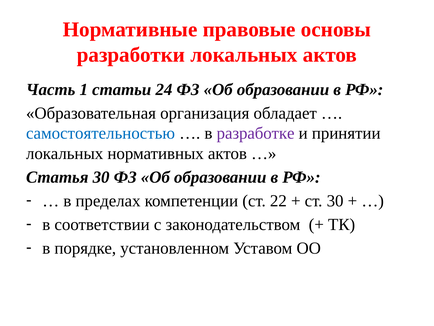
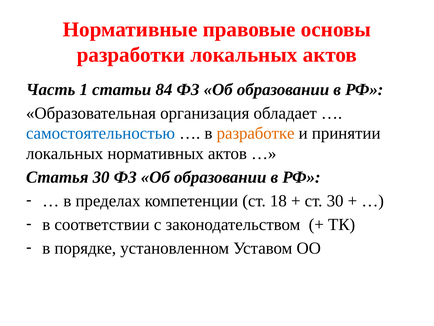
24: 24 -> 84
разработке colour: purple -> orange
22: 22 -> 18
